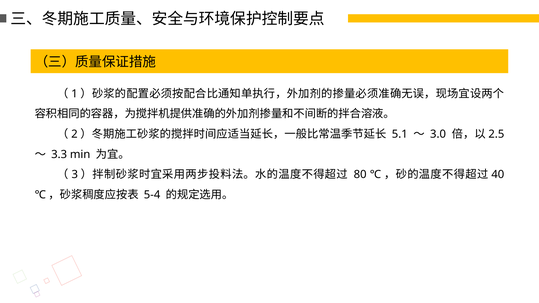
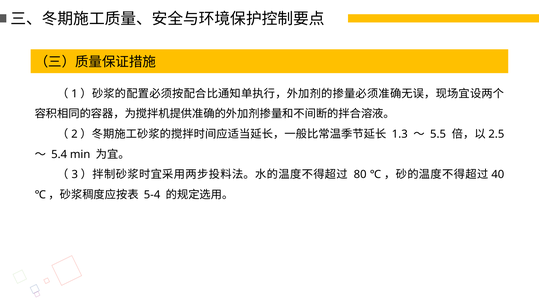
5.1: 5.1 -> 1.3
3.0: 3.0 -> 5.5
3.3: 3.3 -> 5.4
